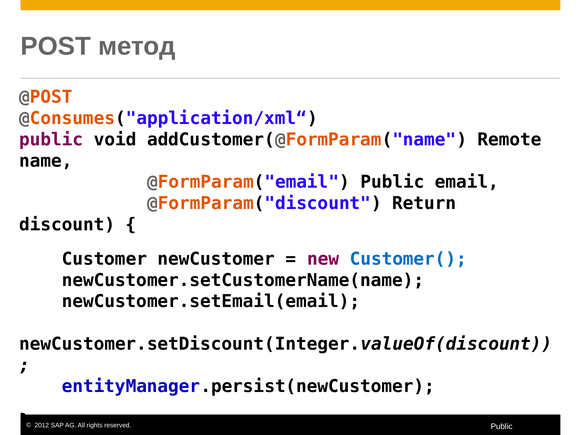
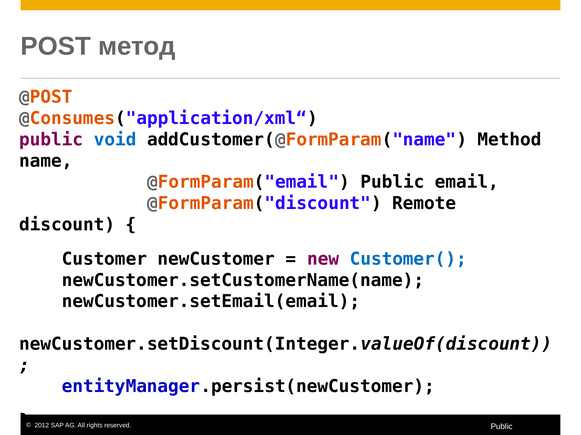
void colour: black -> blue
Remote: Remote -> Method
Return: Return -> Remote
